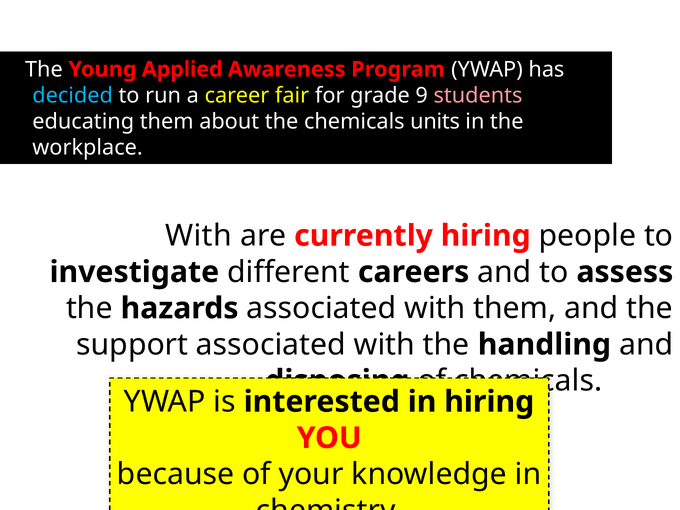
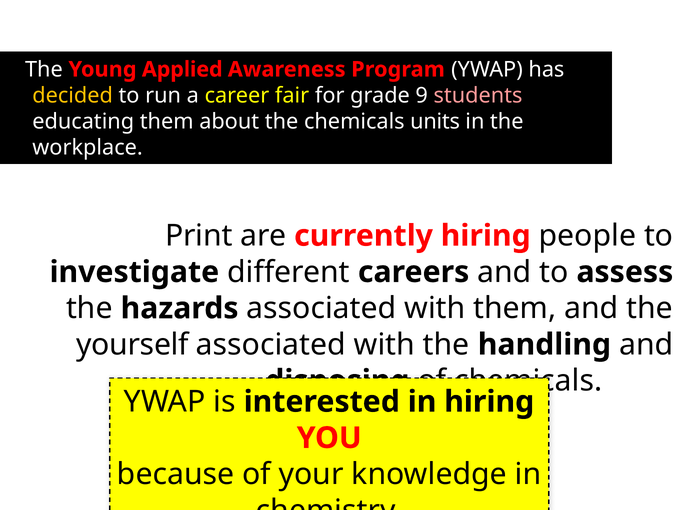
decided colour: light blue -> yellow
With at (199, 236): With -> Print
support: support -> yourself
